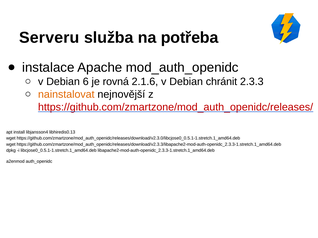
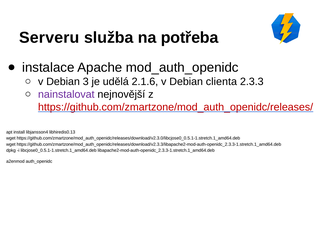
6: 6 -> 3
rovná: rovná -> udělá
chránit: chránit -> clienta
nainstalovat colour: orange -> purple
